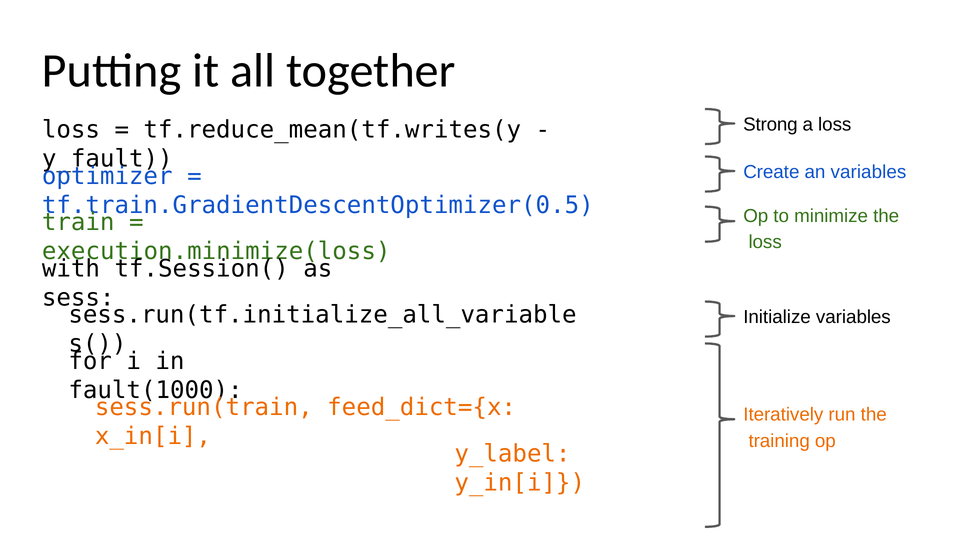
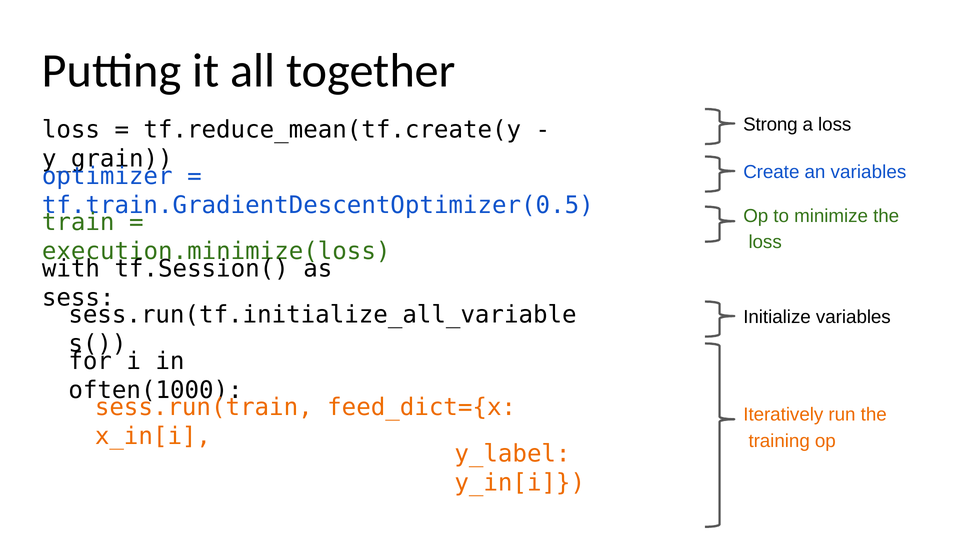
tf.reduce_mean(tf.writes(y: tf.reduce_mean(tf.writes(y -> tf.reduce_mean(tf.create(y
y_fault: y_fault -> y_grain
fault(1000: fault(1000 -> often(1000
